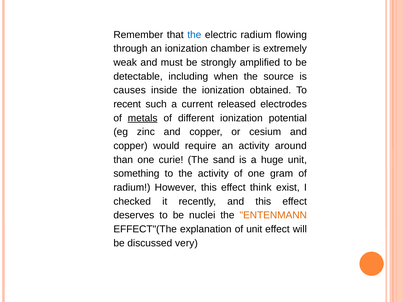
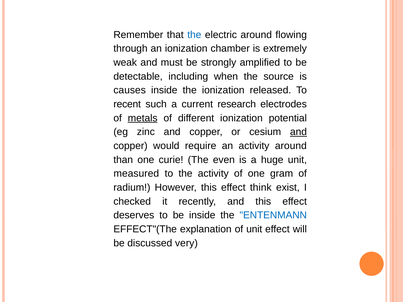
electric radium: radium -> around
obtained: obtained -> released
released: released -> research
and at (298, 132) underline: none -> present
sand: sand -> even
something: something -> measured
be nuclei: nuclei -> inside
ENTENMANN colour: orange -> blue
